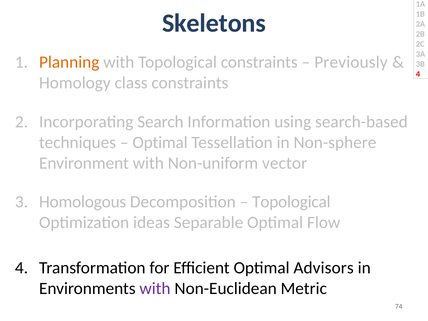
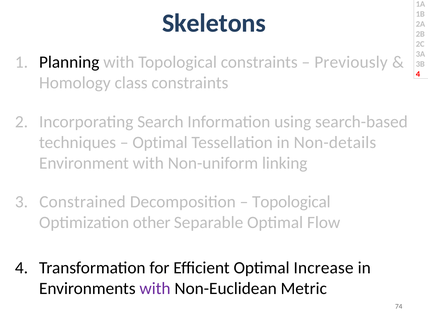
Planning colour: orange -> black
Non-sphere: Non-sphere -> Non-details
vector: vector -> linking
Homologous: Homologous -> Constrained
ideas: ideas -> other
Advisors: Advisors -> Increase
